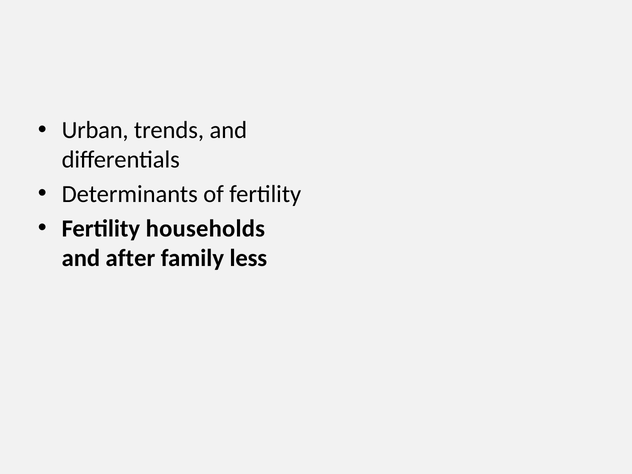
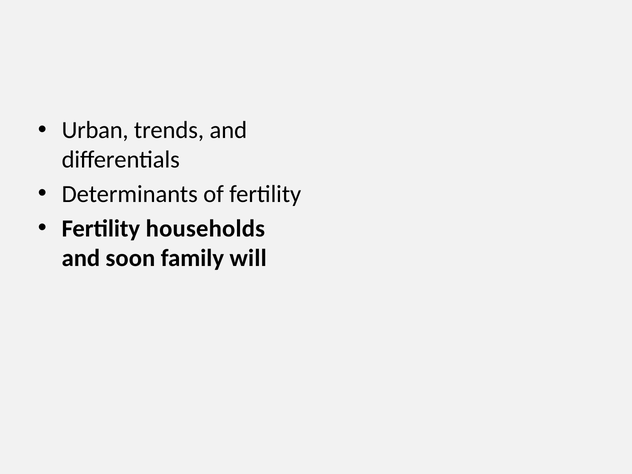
after: after -> soon
less: less -> will
